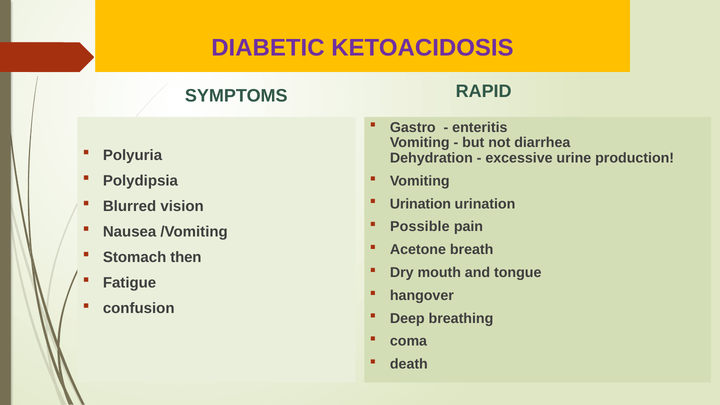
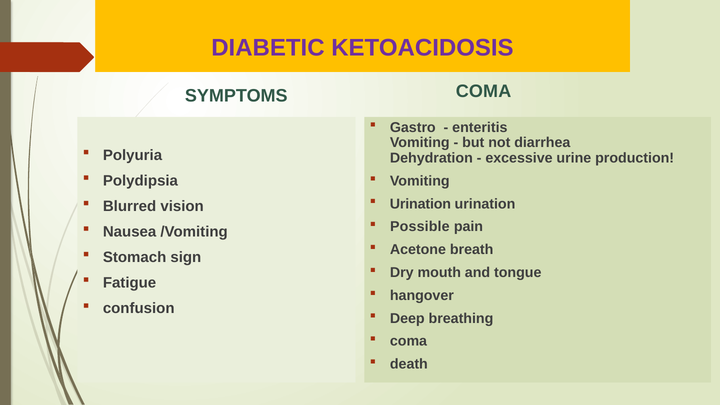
RAPID at (484, 91): RAPID -> COMA
then: then -> sign
